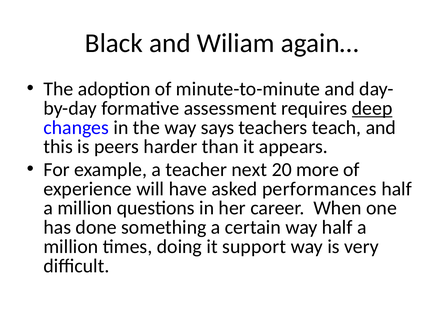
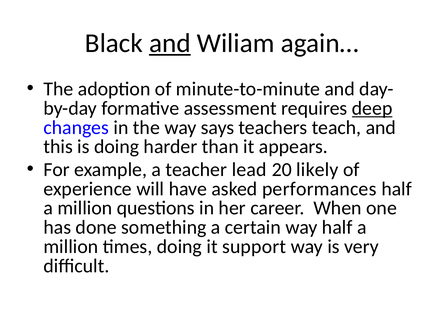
and at (170, 43) underline: none -> present
is peers: peers -> doing
next: next -> lead
more: more -> likely
